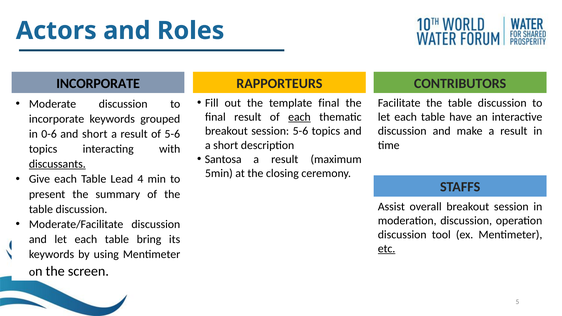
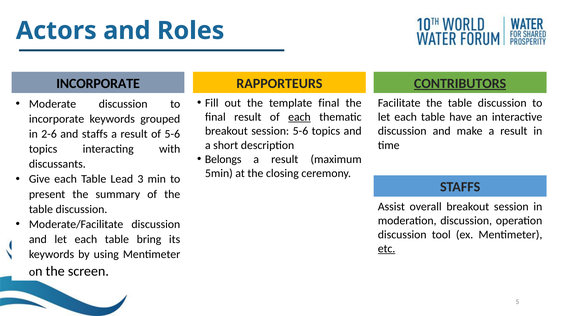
CONTRIBUTORS underline: none -> present
0-6: 0-6 -> 2-6
and short: short -> staffs
Santosa: Santosa -> Belongs
discussants underline: present -> none
4: 4 -> 3
